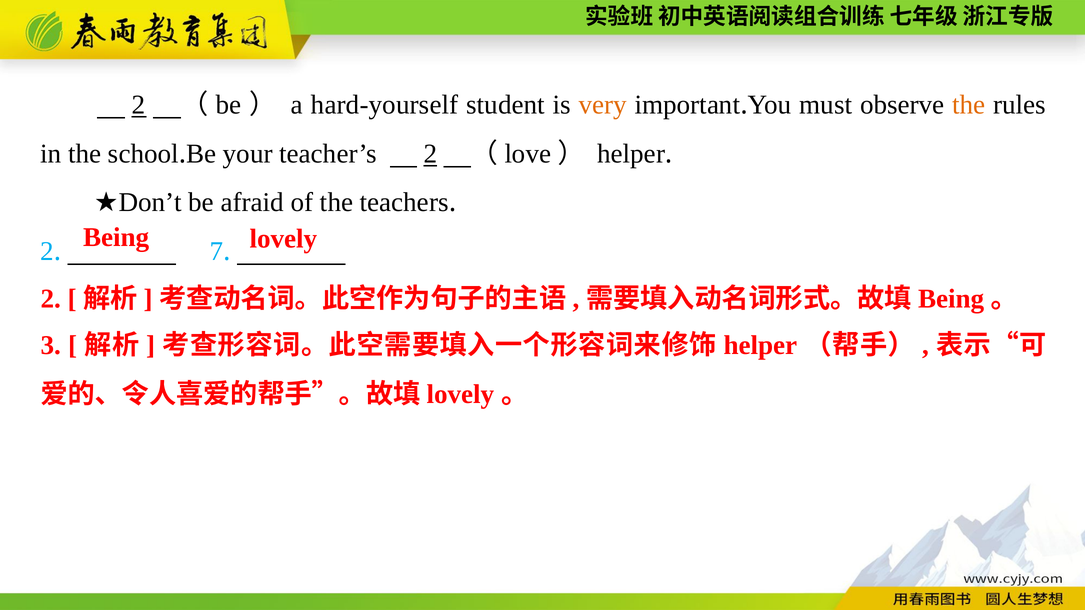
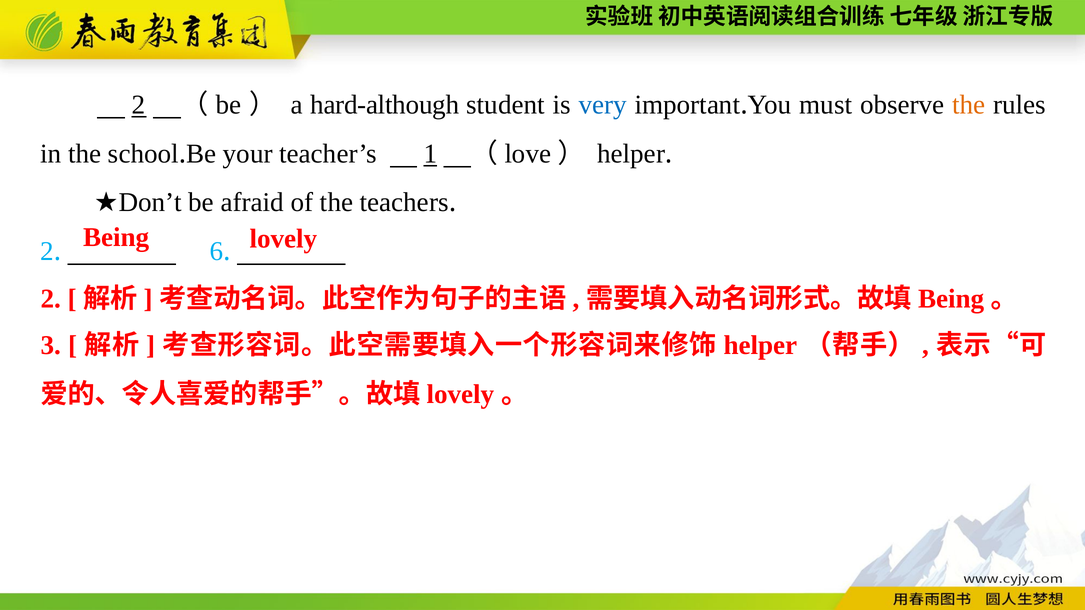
hard-yourself: hard-yourself -> hard-although
very colour: orange -> blue
teacher’s 2: 2 -> 1
7: 7 -> 6
